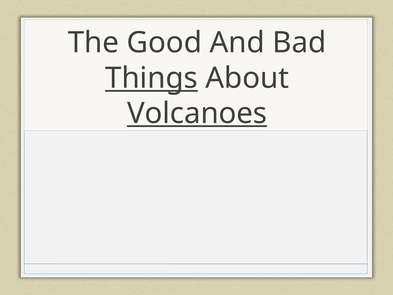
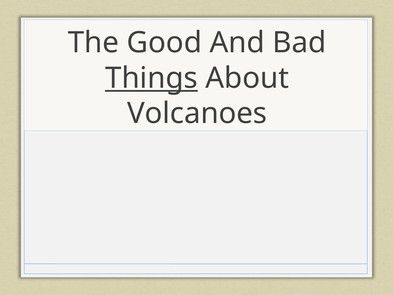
Volcanoes underline: present -> none
